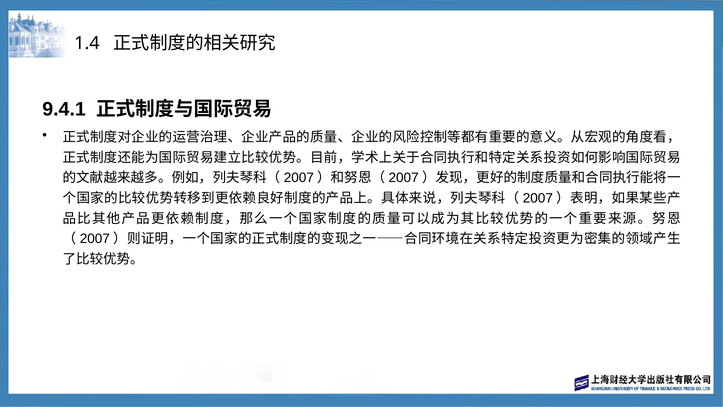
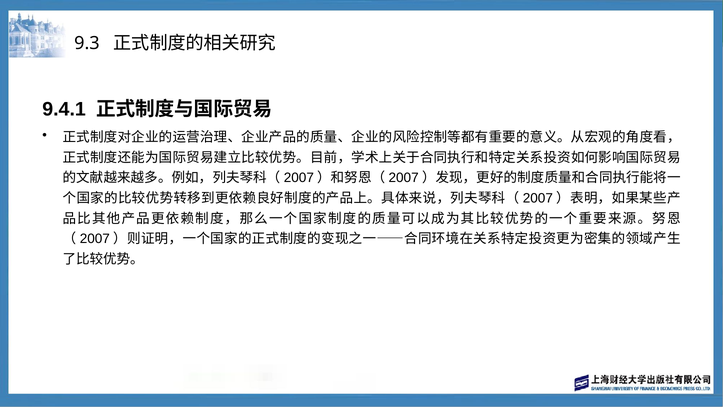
1.4: 1.4 -> 9.3
